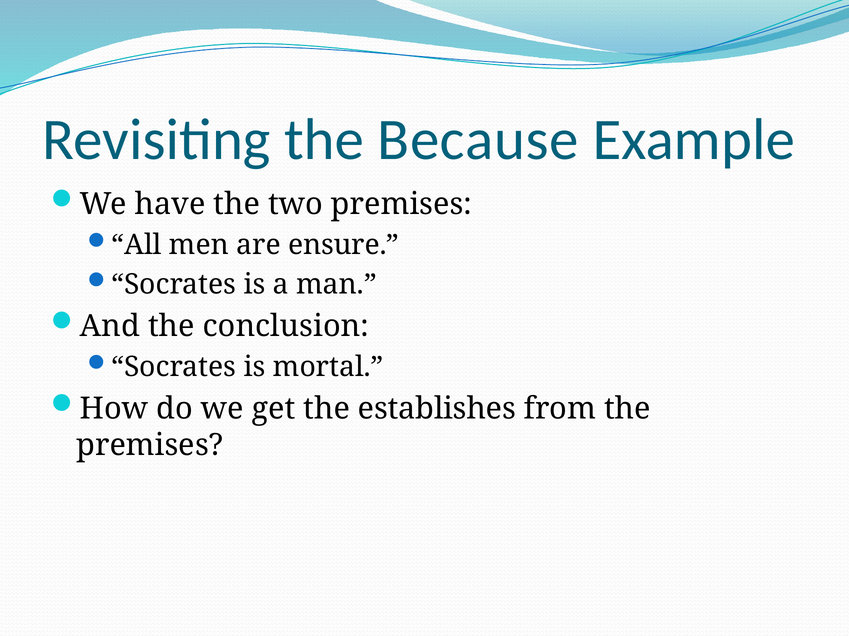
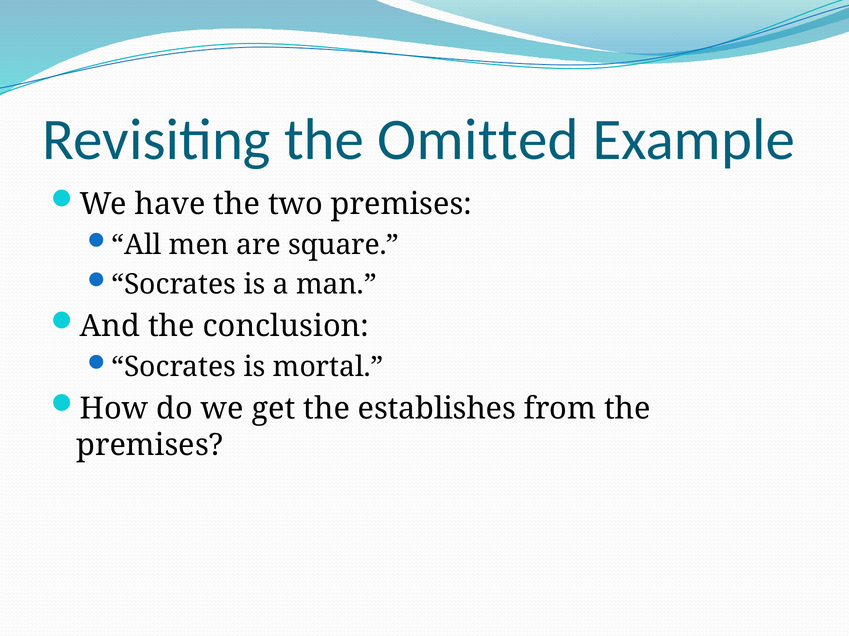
Because: Because -> Omitted
ensure: ensure -> square
